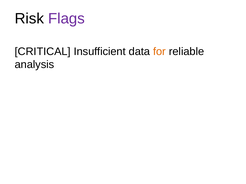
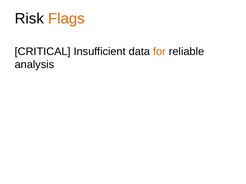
Flags colour: purple -> orange
